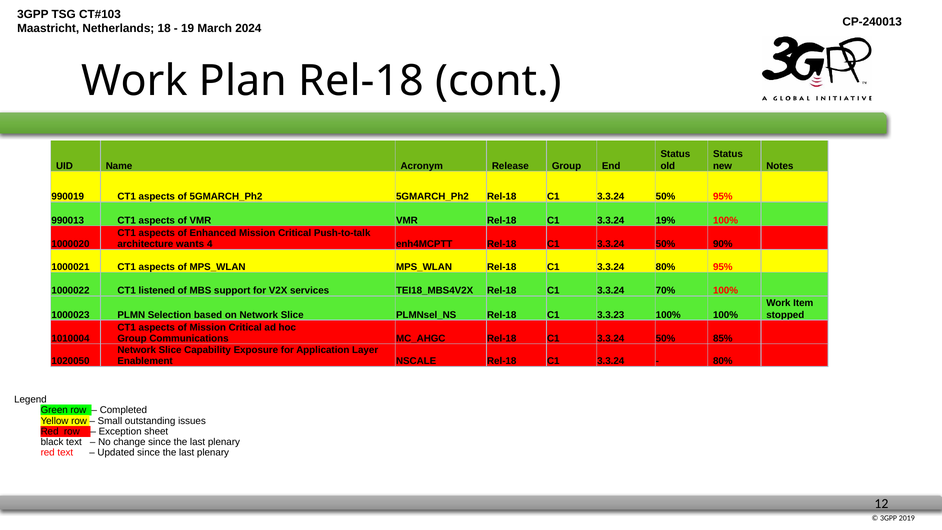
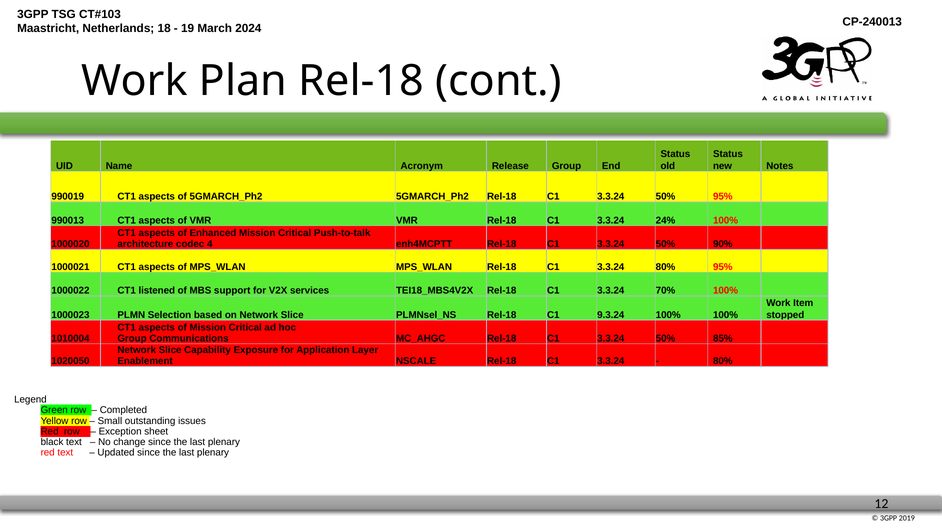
19%: 19% -> 24%
wants: wants -> codec
3.3.23: 3.3.23 -> 9.3.24
